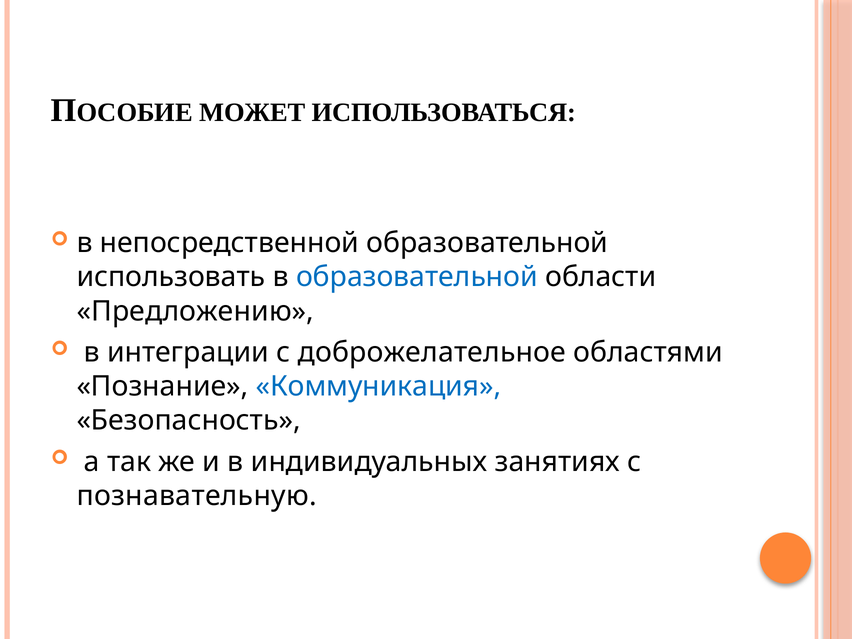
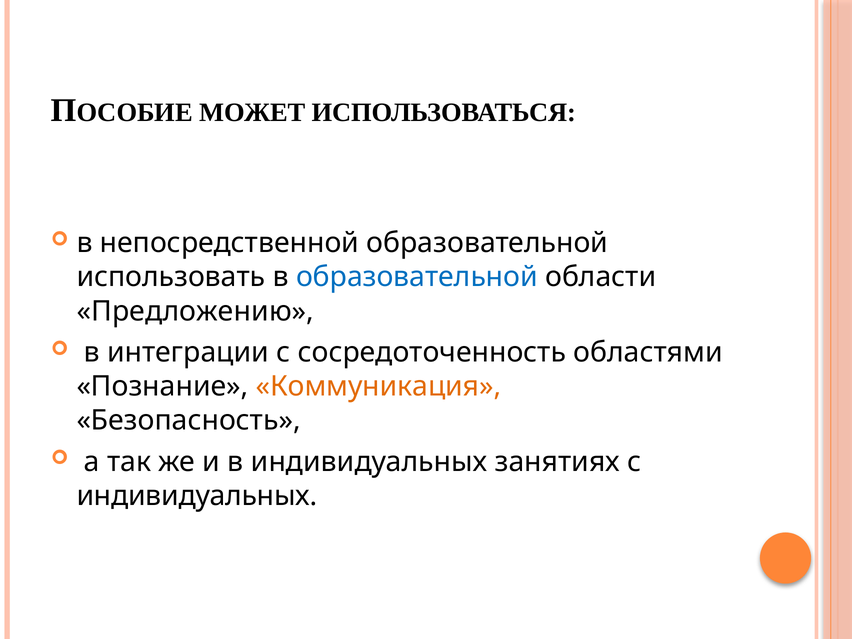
доброжелательное: доброжелательное -> сосредоточенность
Коммуникация colour: blue -> orange
познавательную at (197, 496): познавательную -> индивидуальных
